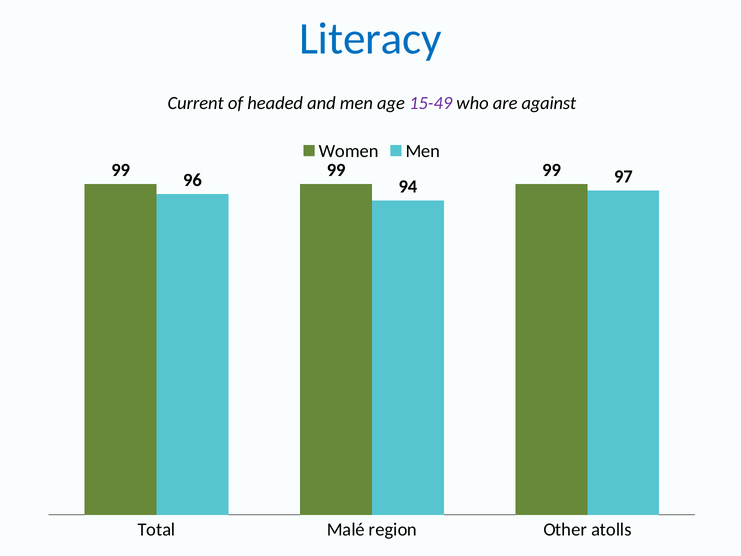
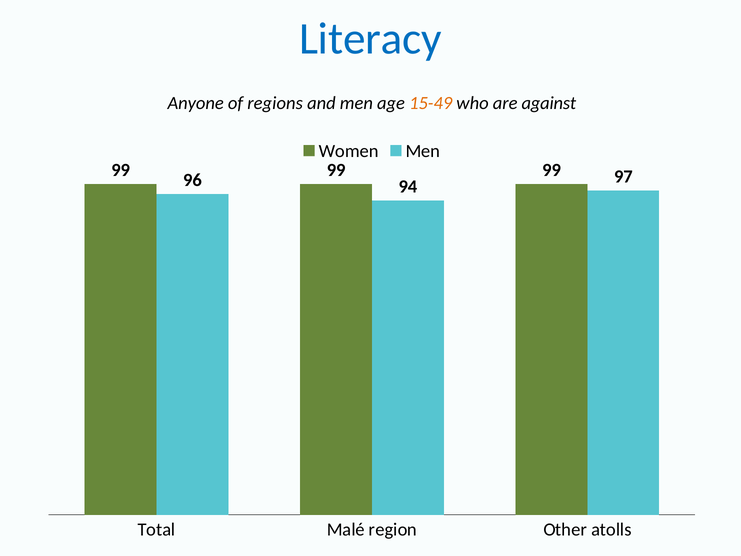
Current: Current -> Anyone
headed: headed -> regions
15-49 colour: purple -> orange
